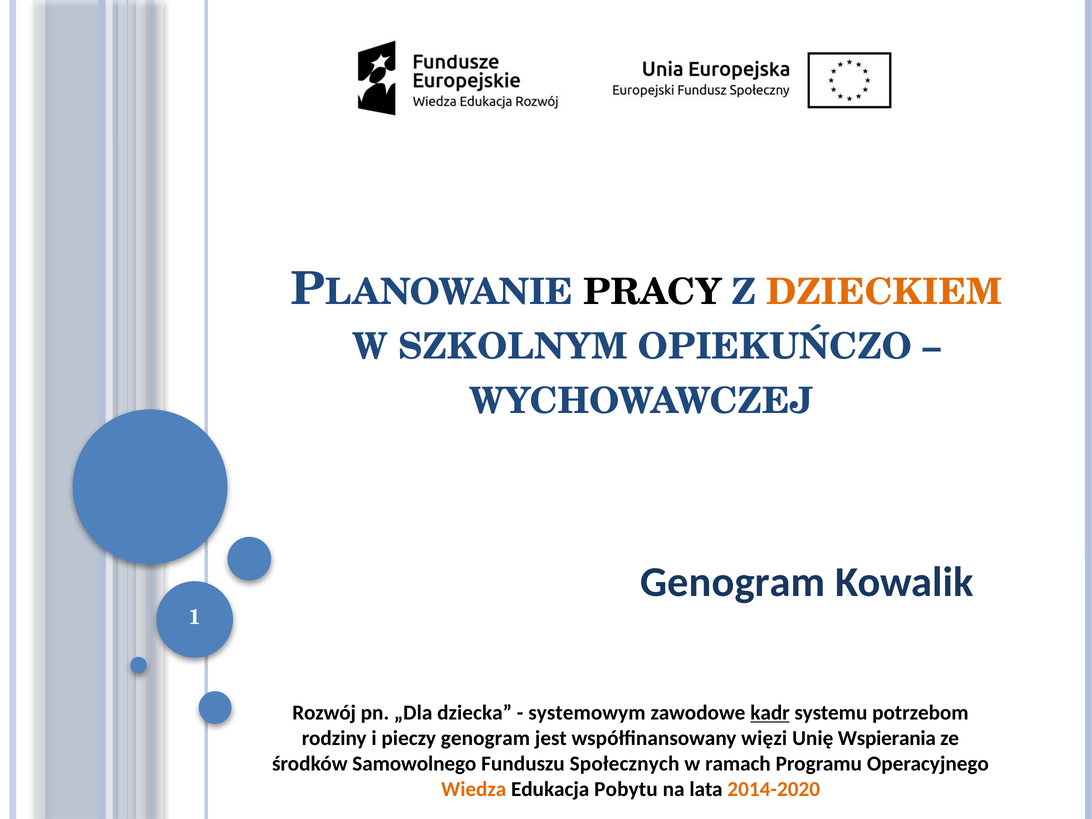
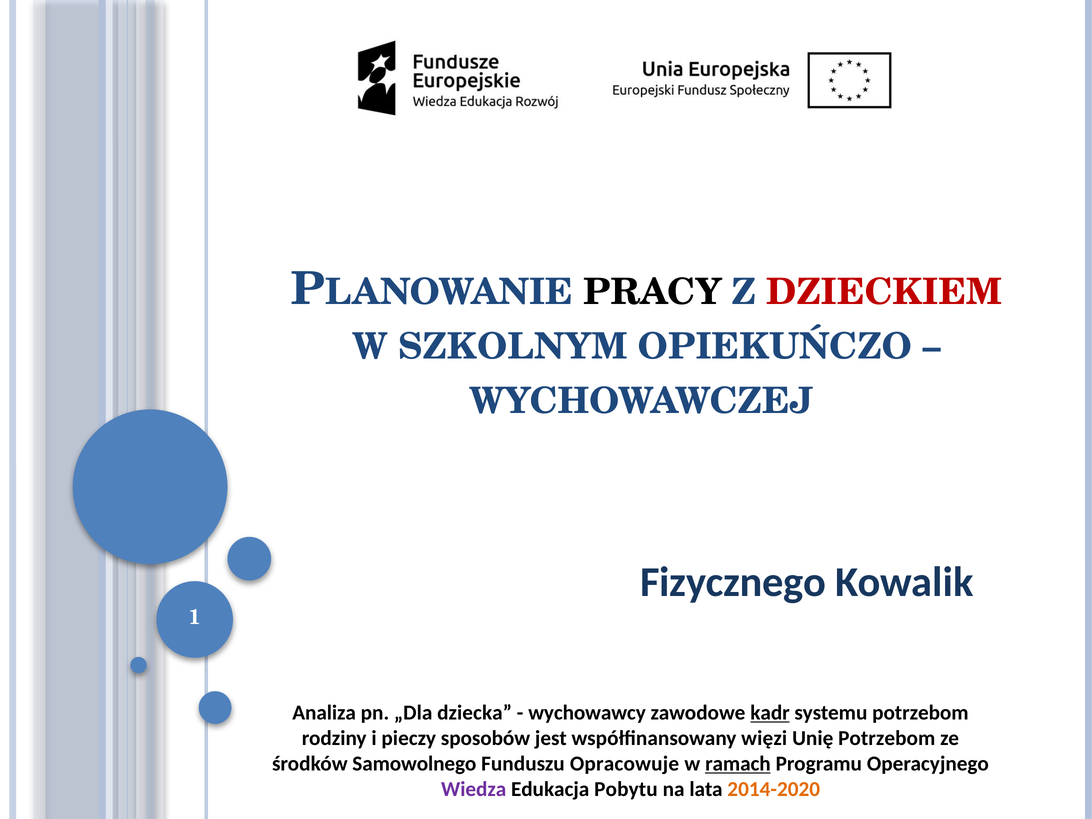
DZIECKIEM colour: orange -> red
Genogram at (733, 582): Genogram -> Fizycznego
Rozwój: Rozwój -> Analiza
systemowym: systemowym -> wychowawcy
pieczy genogram: genogram -> sposobów
Unię Wspierania: Wspierania -> Potrzebom
Społecznych: Społecznych -> Opracowuje
ramach underline: none -> present
Wiedza colour: orange -> purple
